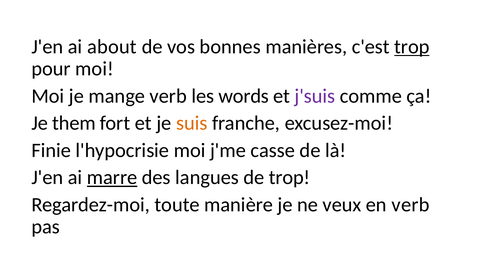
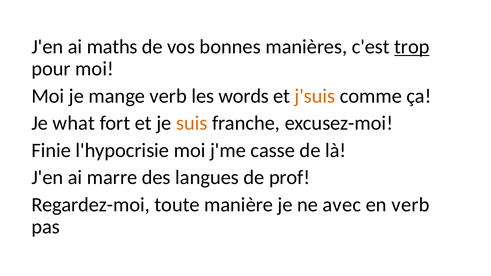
about: about -> maths
j'suis colour: purple -> orange
them: them -> what
marre underline: present -> none
de trop: trop -> prof
veux: veux -> avec
